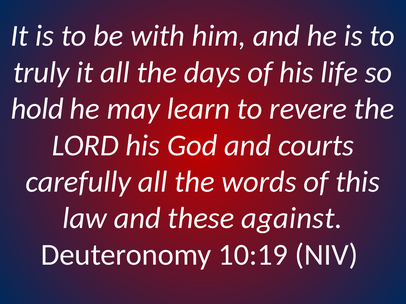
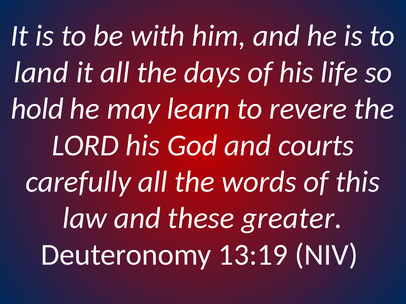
truly: truly -> land
against: against -> greater
10:19: 10:19 -> 13:19
